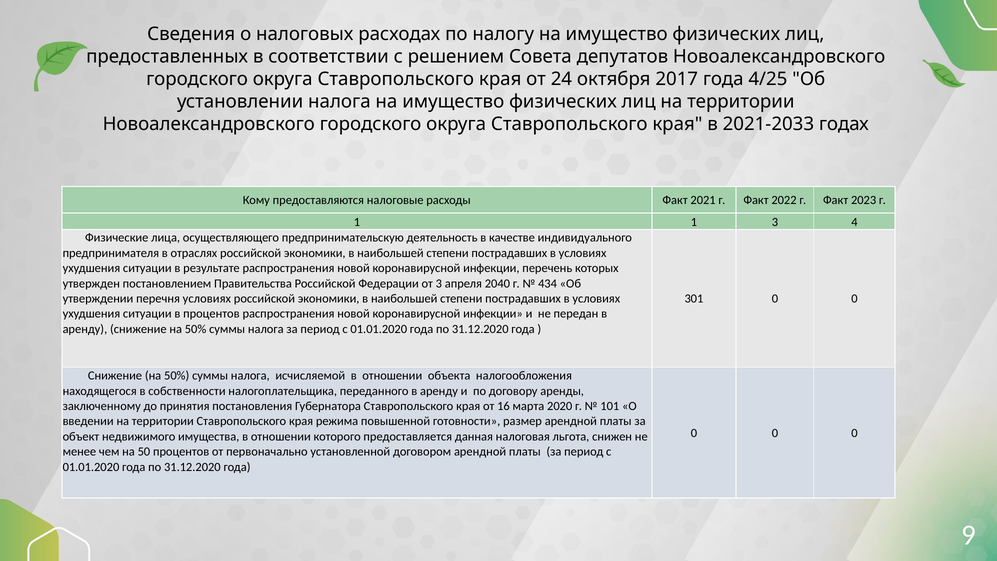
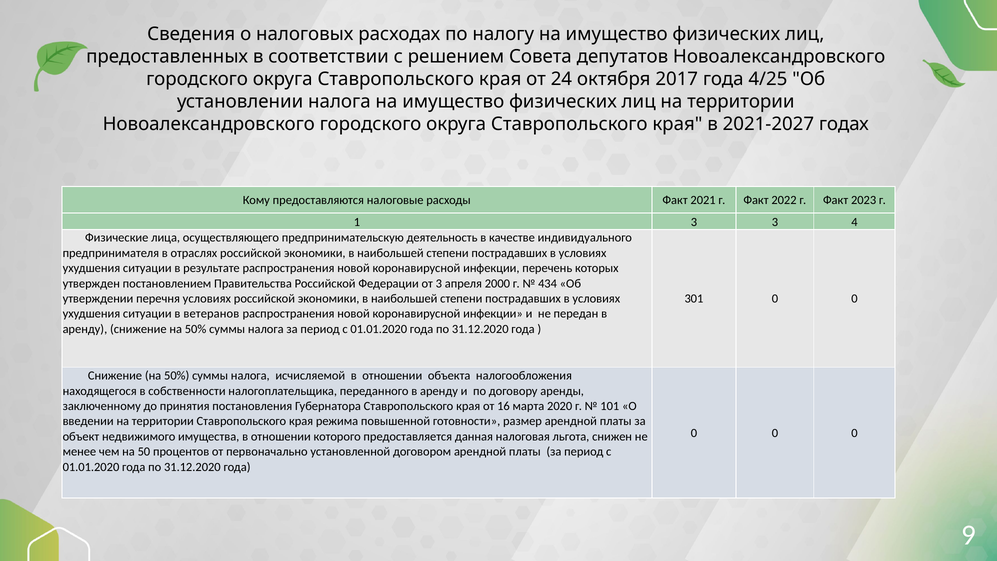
2021-2033: 2021-2033 -> 2021-2027
1 1: 1 -> 3
2040: 2040 -> 2000
в процентов: процентов -> ветеранов
